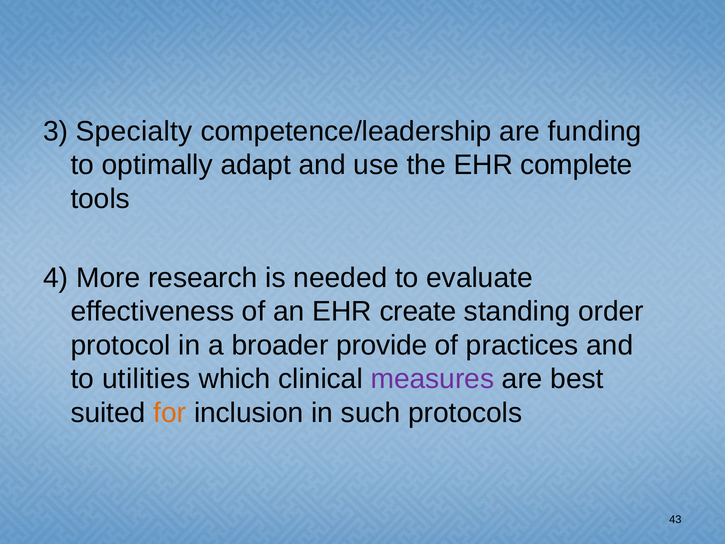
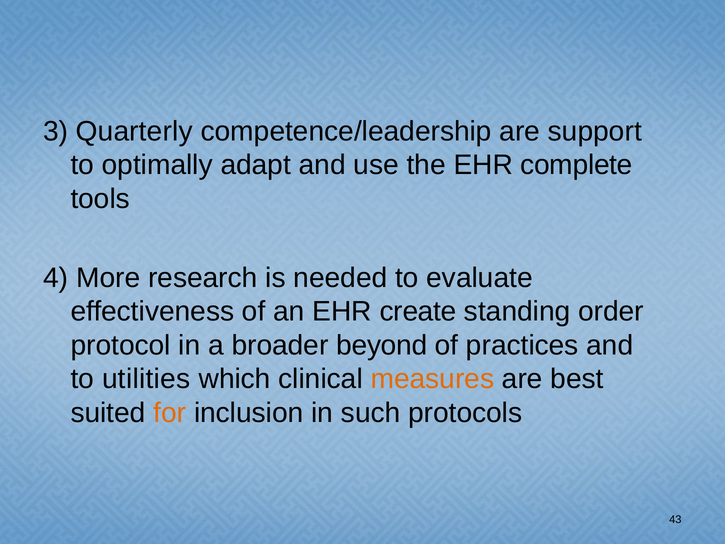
Specialty: Specialty -> Quarterly
funding: funding -> support
provide: provide -> beyond
measures colour: purple -> orange
